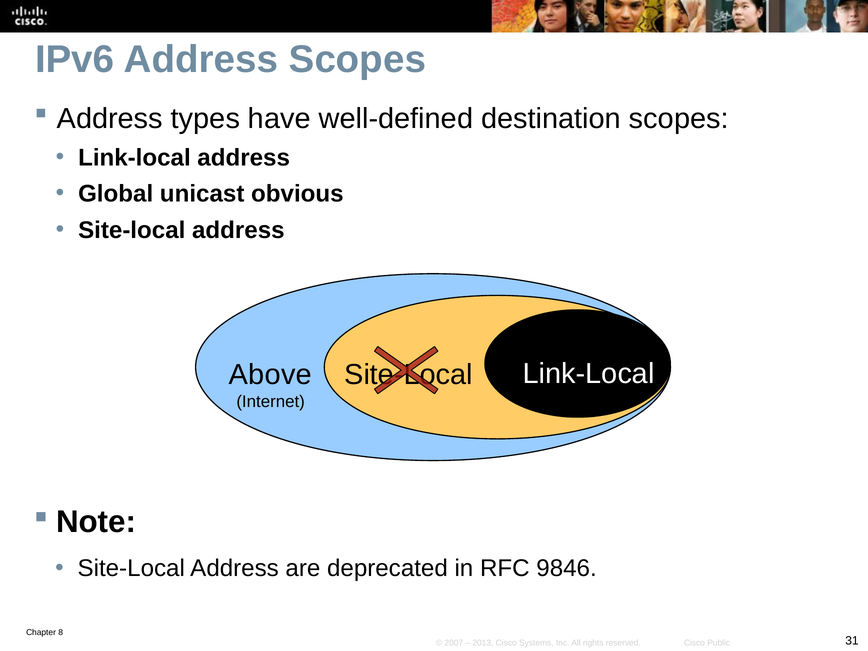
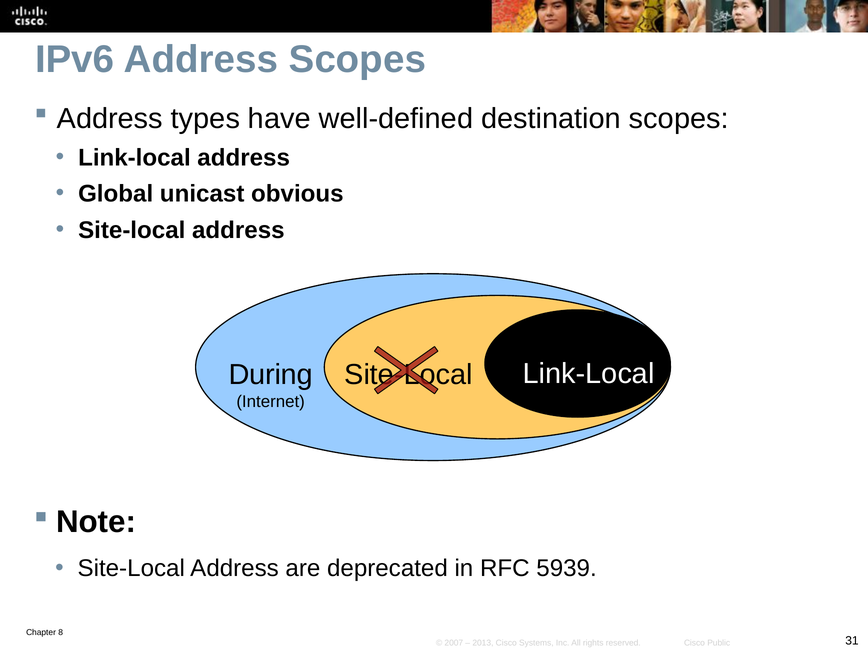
Above: Above -> During
9846: 9846 -> 5939
